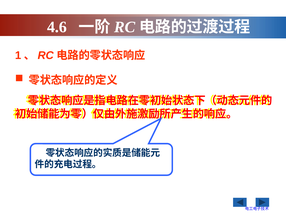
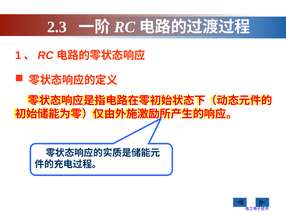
4.6: 4.6 -> 2.3
